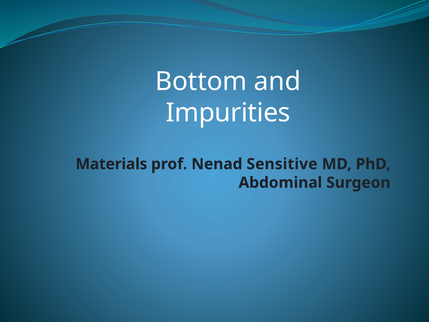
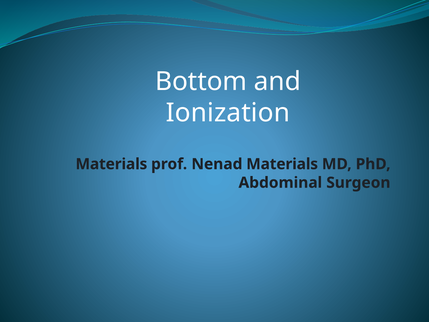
Impurities: Impurities -> Ionization
Nenad Sensitive: Sensitive -> Materials
